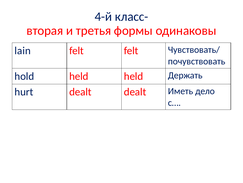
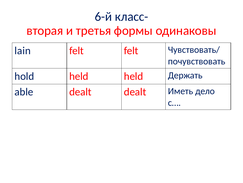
4-й: 4-й -> 6-й
hurt: hurt -> able
